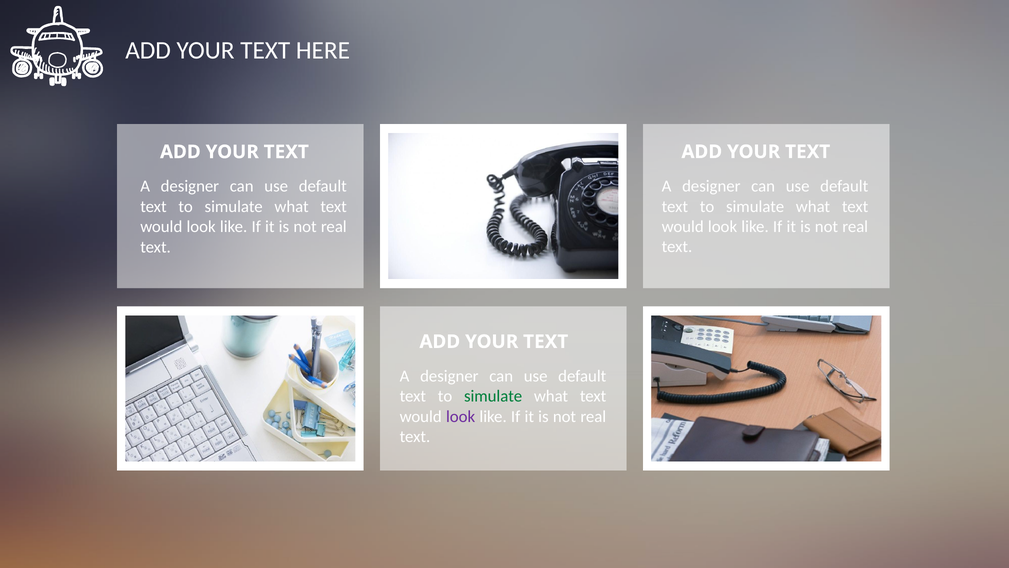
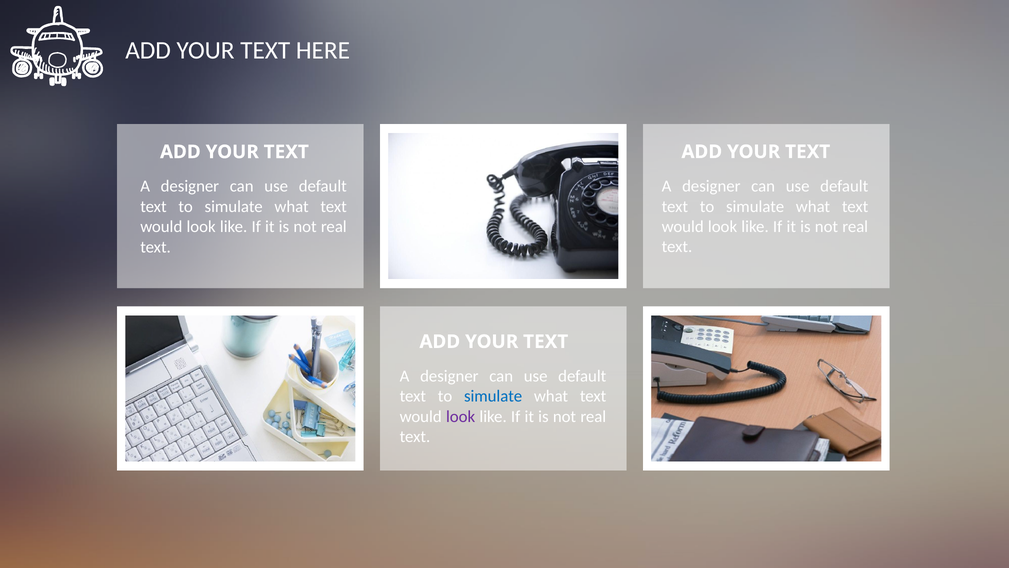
simulate at (493, 396) colour: green -> blue
